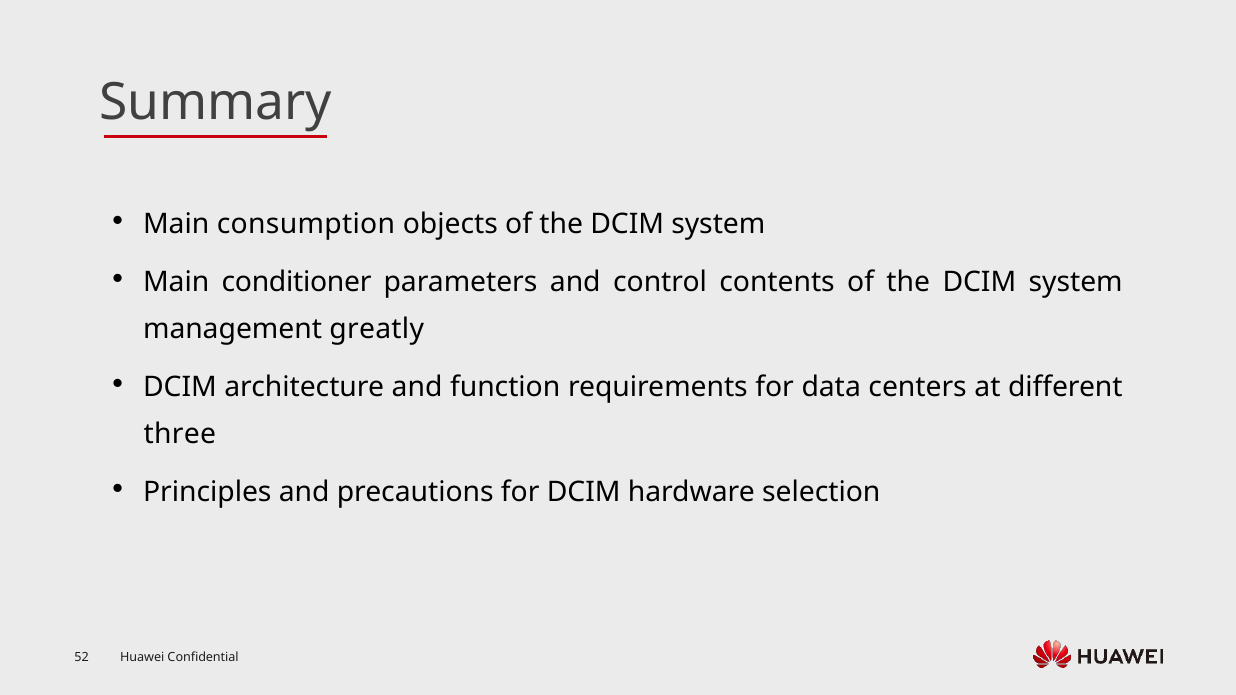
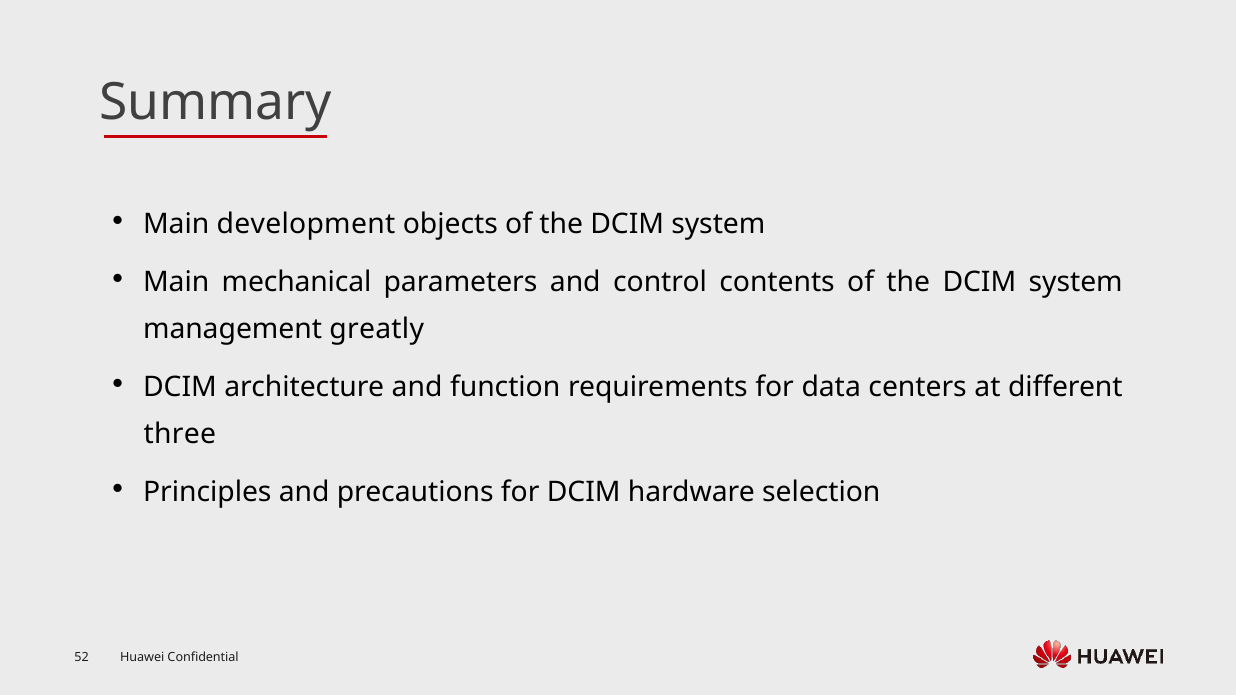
consumption: consumption -> development
conditioner: conditioner -> mechanical
